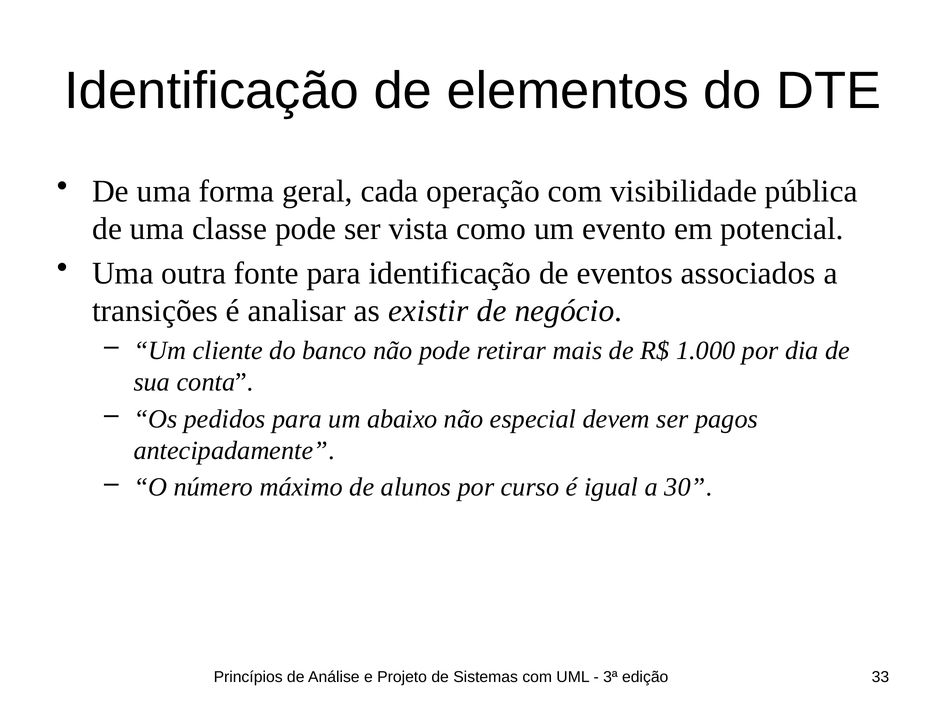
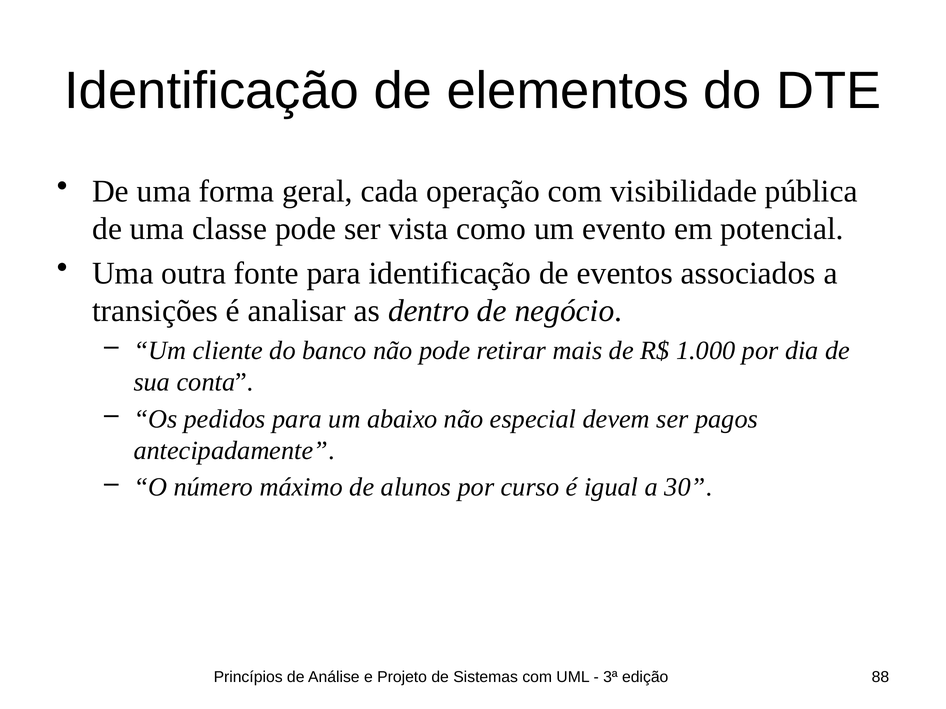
existir: existir -> dentro
33: 33 -> 88
